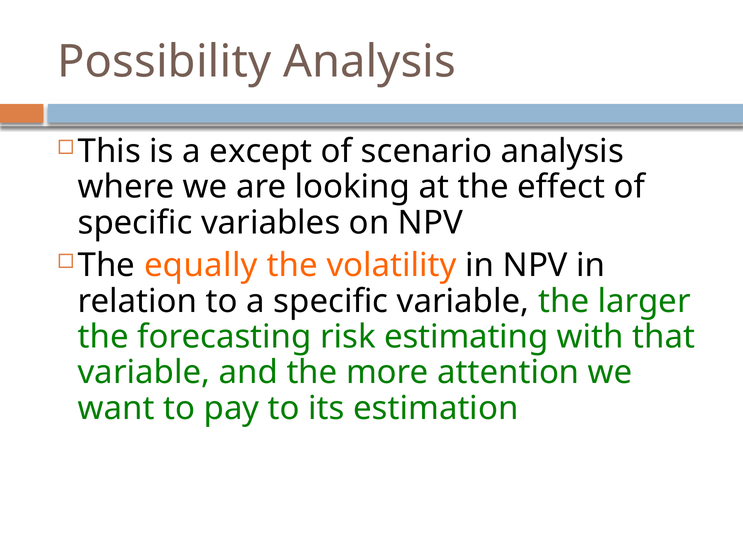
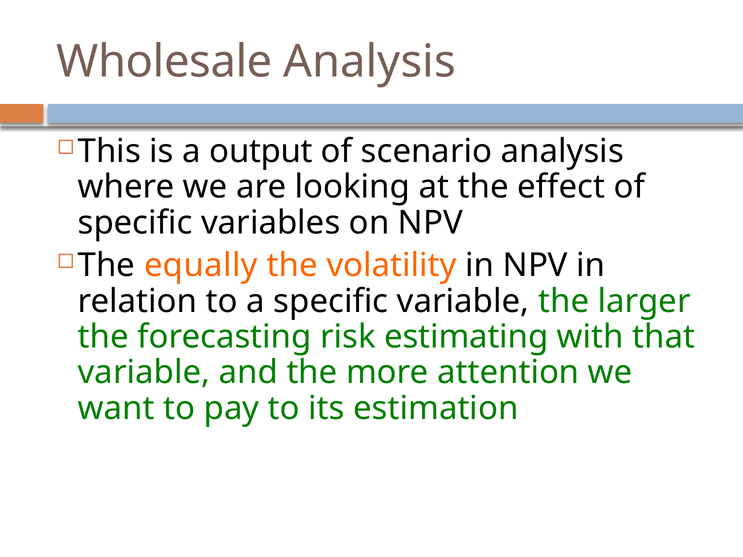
Possibility: Possibility -> Wholesale
except: except -> output
